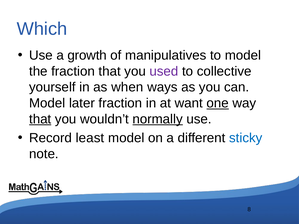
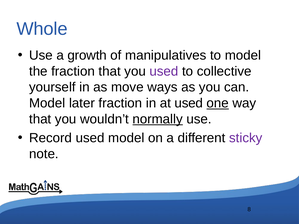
Which: Which -> Whole
when: when -> move
at want: want -> used
that at (40, 119) underline: present -> none
Record least: least -> used
sticky colour: blue -> purple
